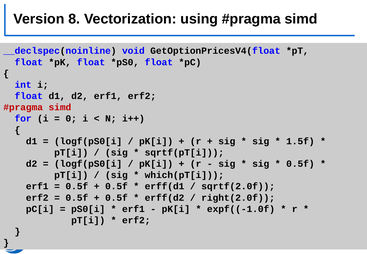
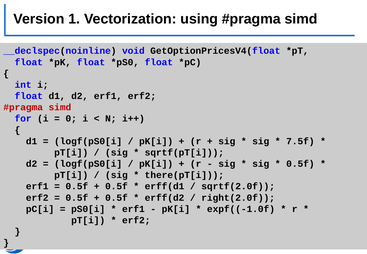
8: 8 -> 1
1.5f: 1.5f -> 7.5f
which(pT[i: which(pT[i -> there(pT[i
